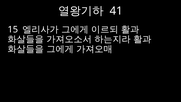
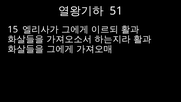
41: 41 -> 51
